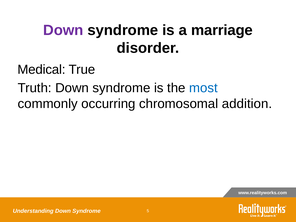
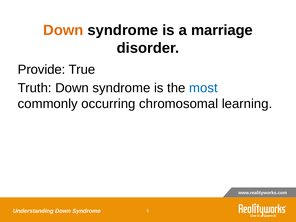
Down at (63, 30) colour: purple -> orange
Medical: Medical -> Provide
addition: addition -> learning
